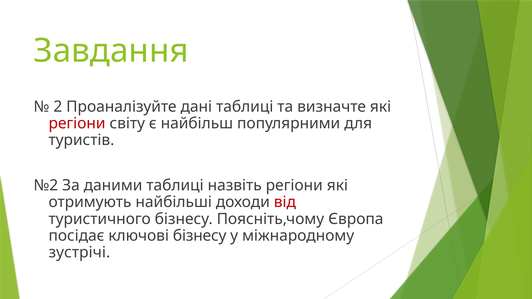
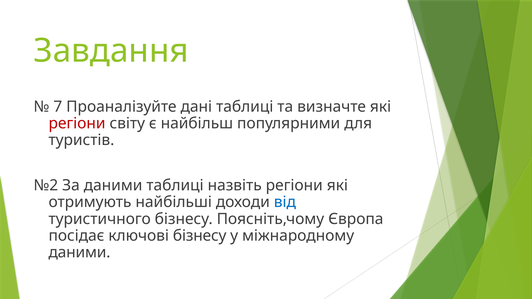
2: 2 -> 7
від colour: red -> blue
зустрічі at (79, 253): зустрічі -> даними
